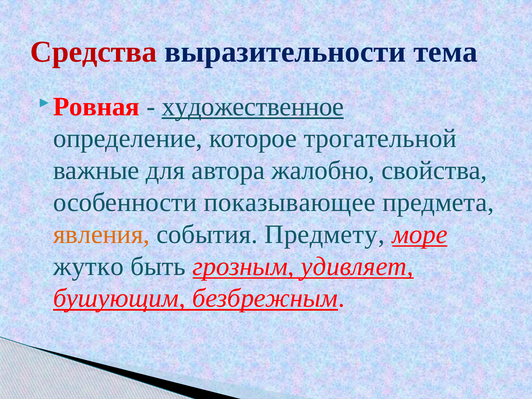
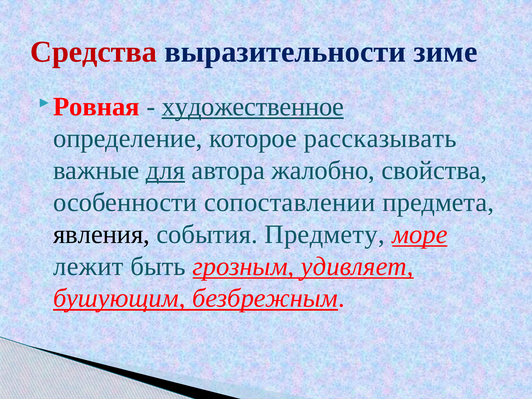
тема: тема -> зиме
трогательной: трогательной -> рассказывать
для underline: none -> present
показывающее: показывающее -> сопоставлении
явления colour: orange -> black
жутко: жутко -> лежит
